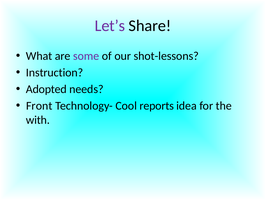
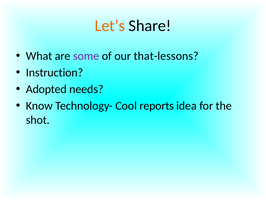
Let’s colour: purple -> orange
shot-lessons: shot-lessons -> that-lessons
Front: Front -> Know
with: with -> shot
